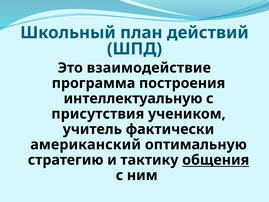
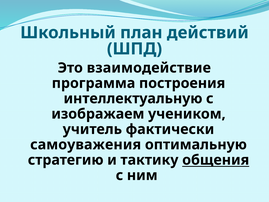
присутствия: присутствия -> изображаем
американский: американский -> самоуважения
